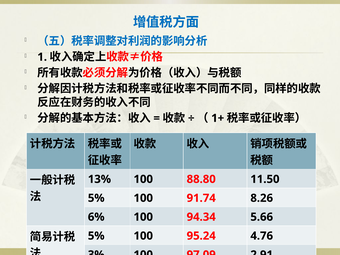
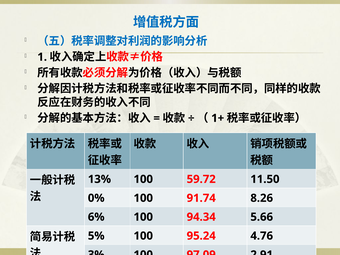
88.80: 88.80 -> 59.72
5% at (96, 198): 5% -> 0%
